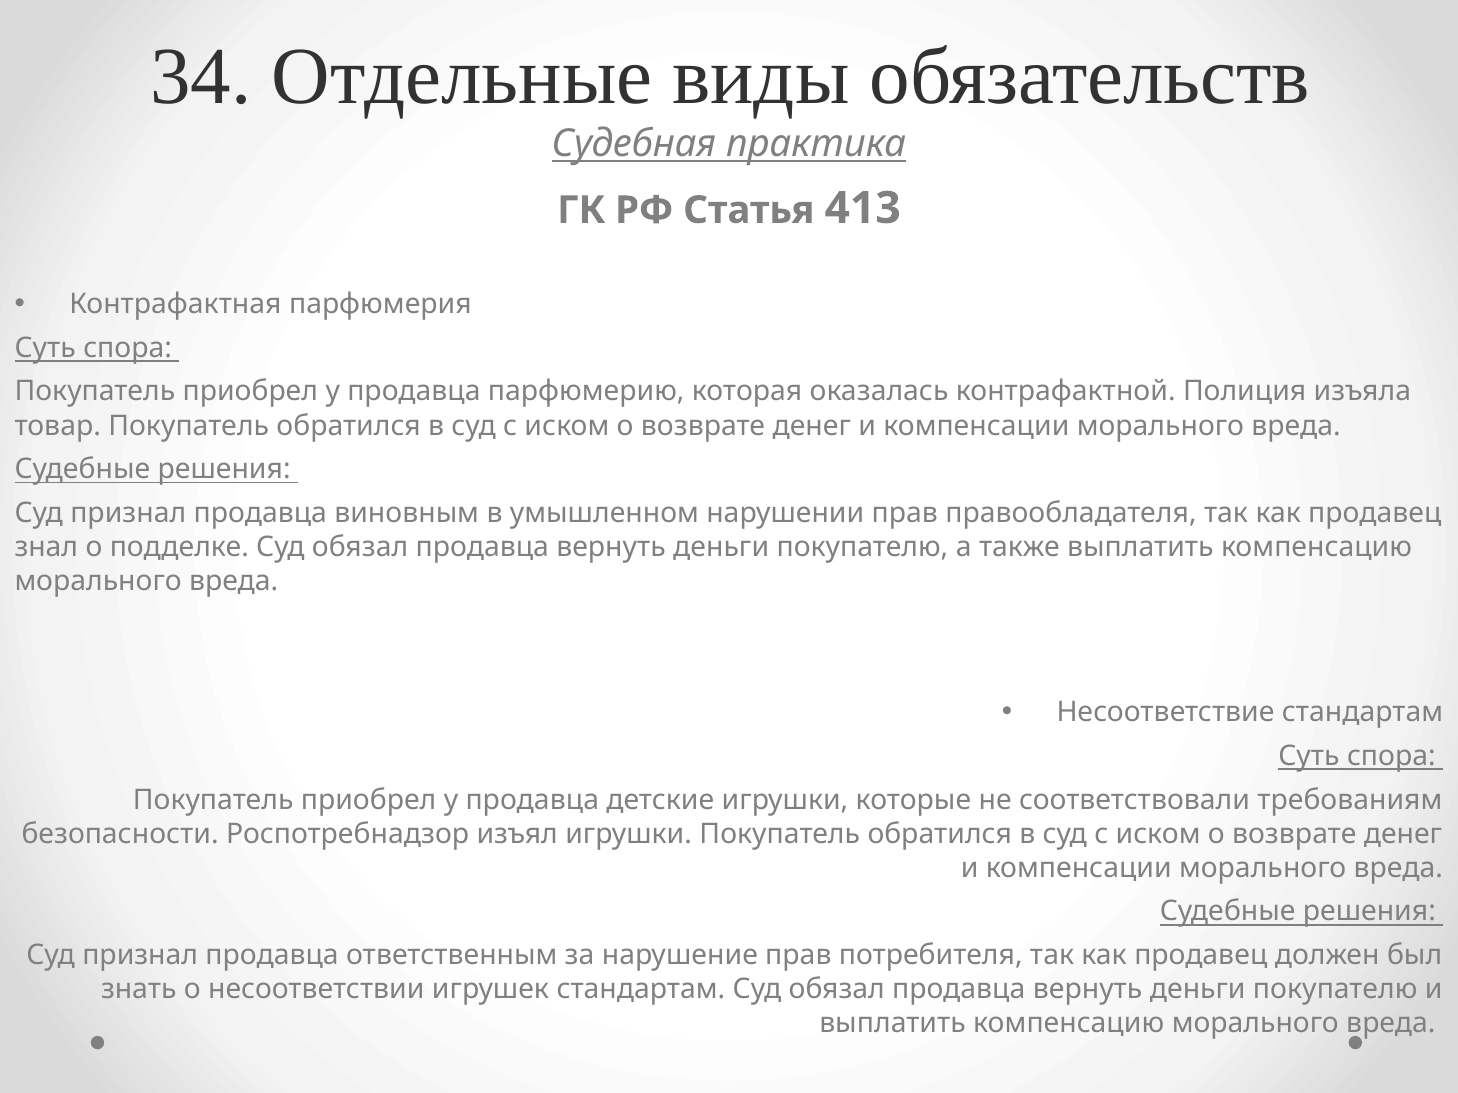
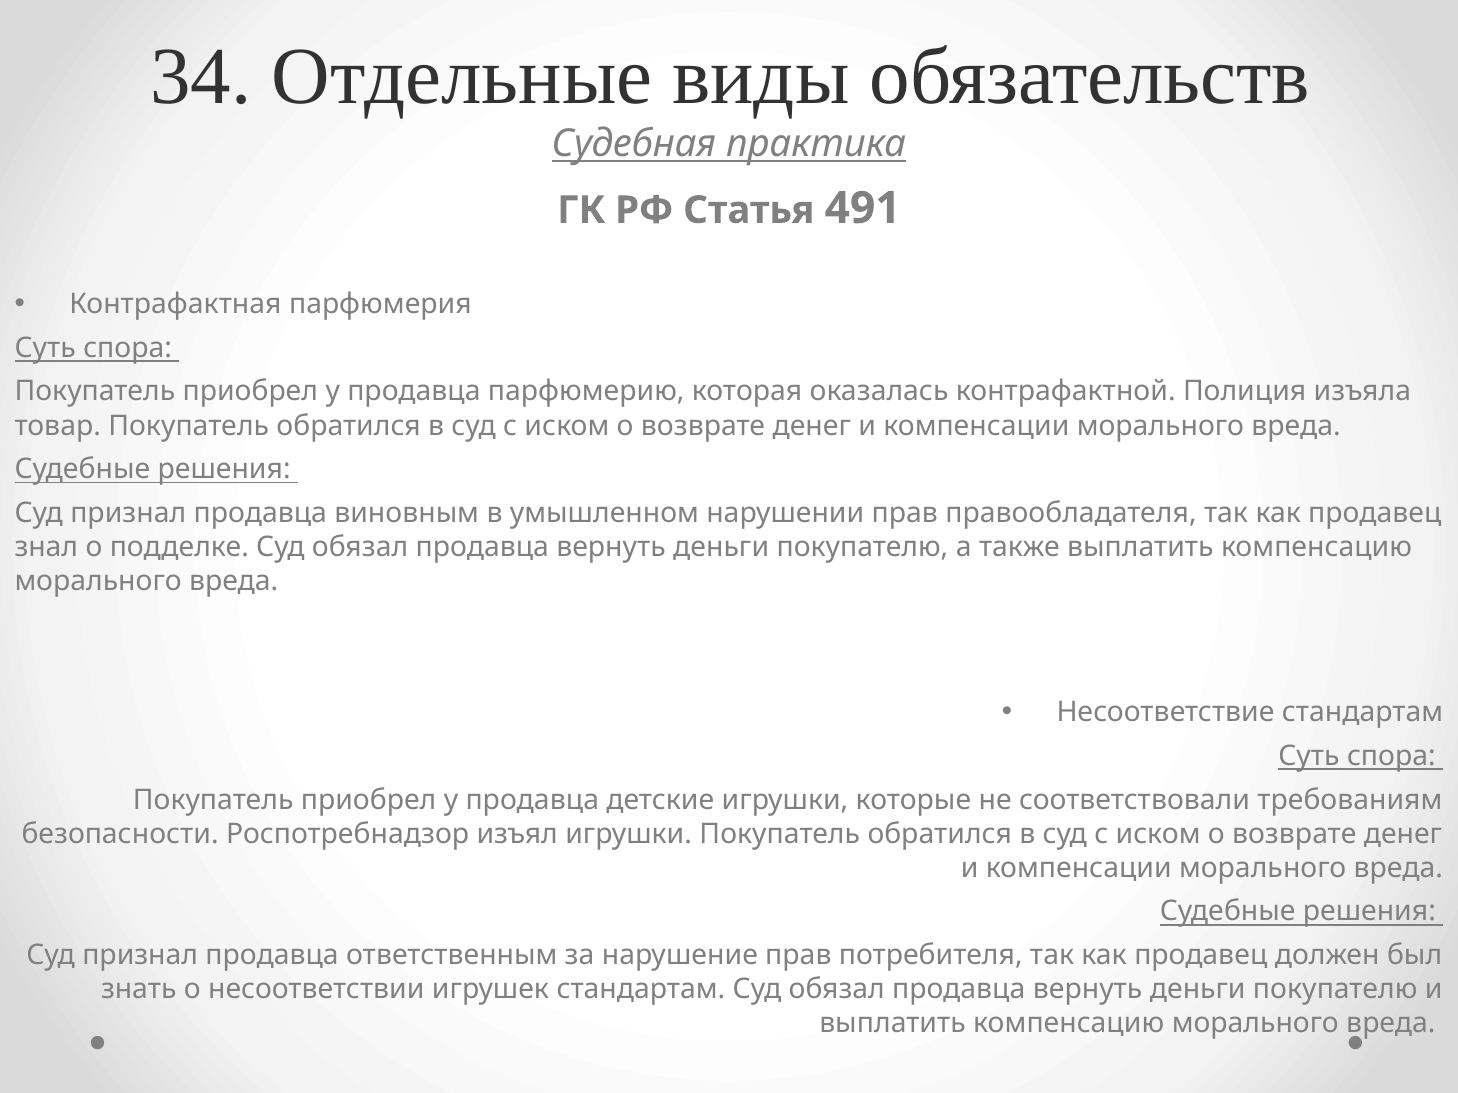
413: 413 -> 491
